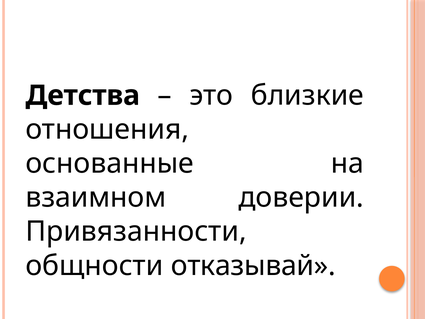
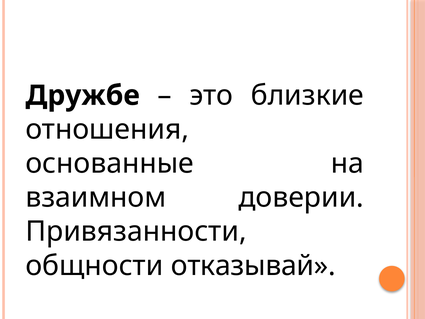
Детства: Детства -> Дружбе
